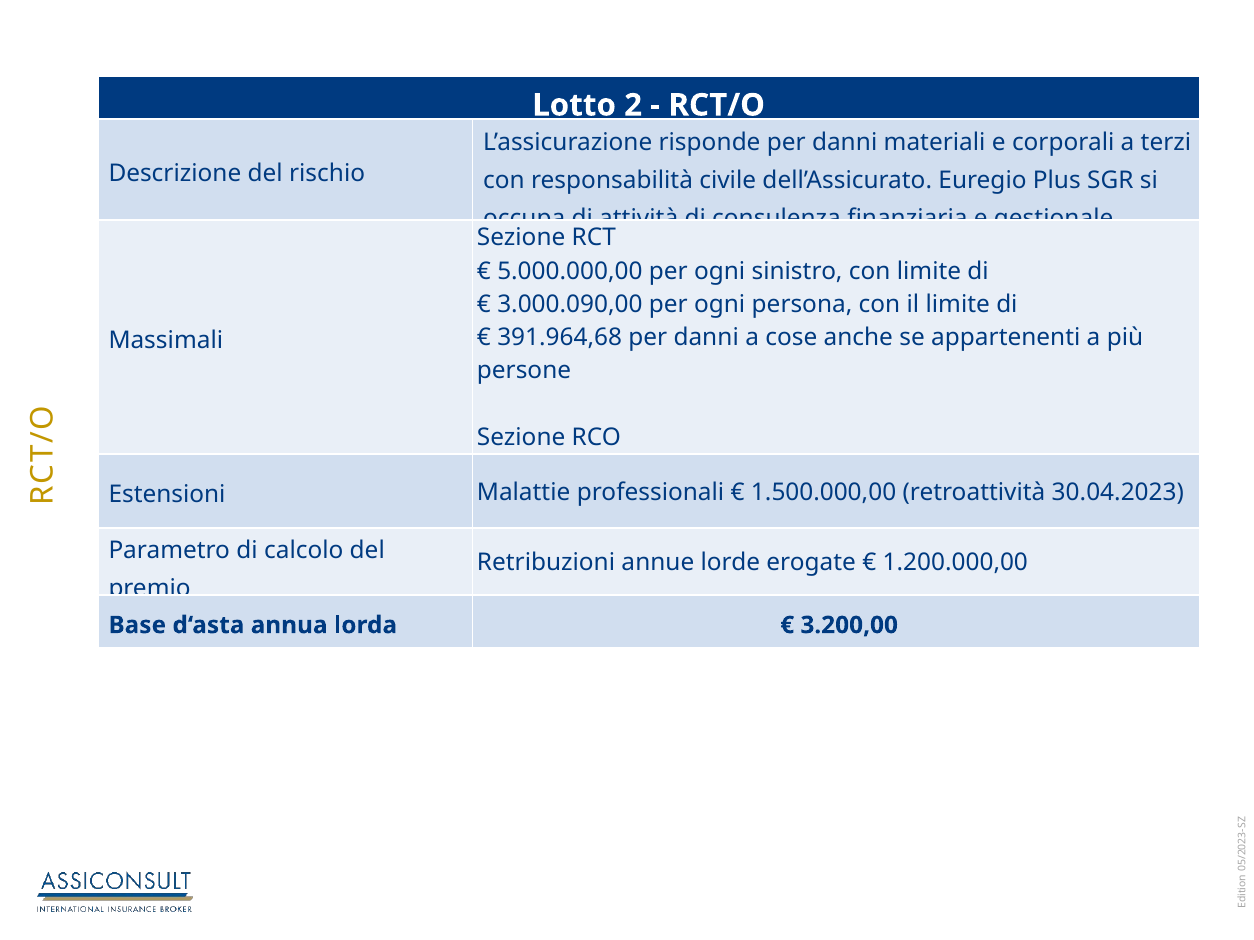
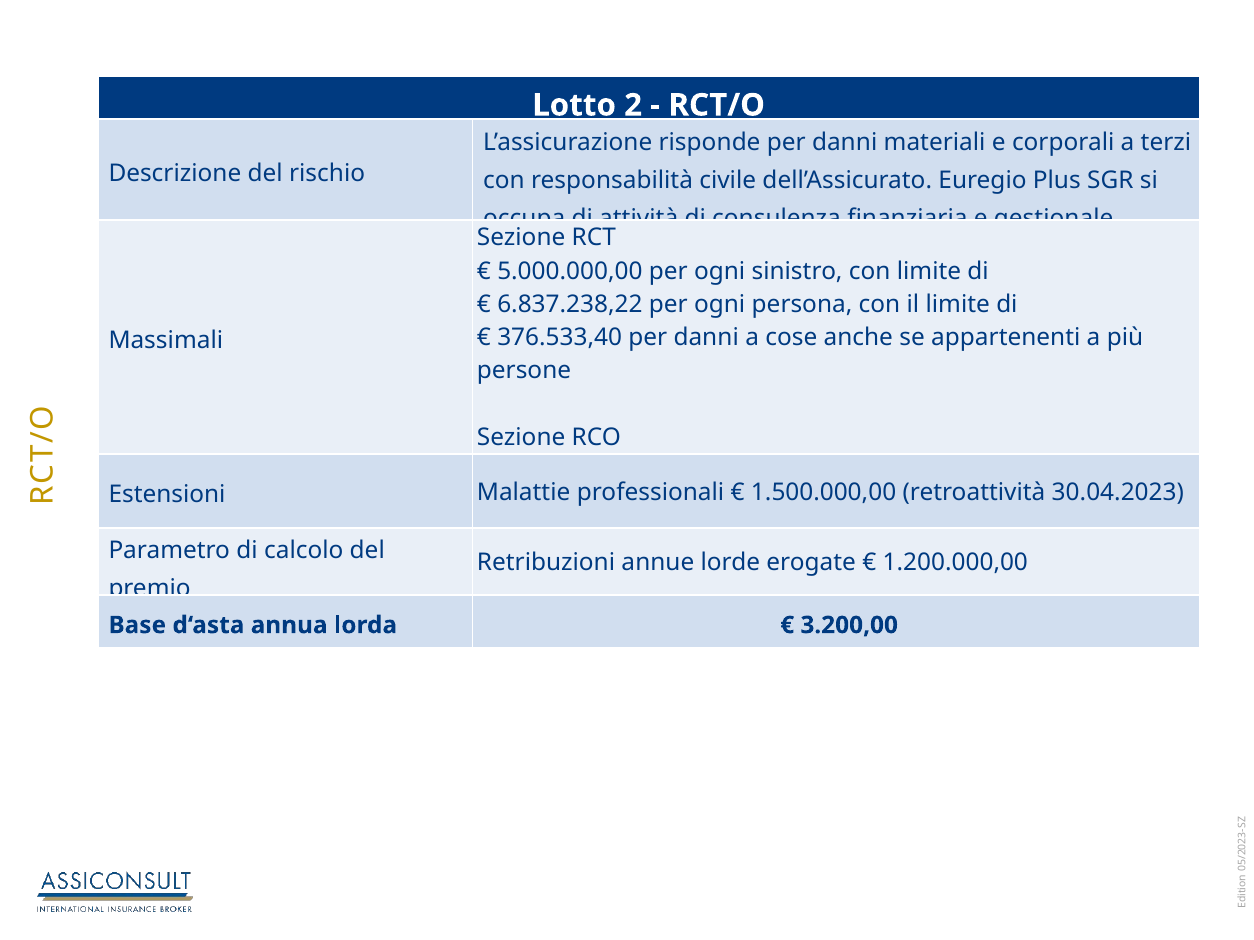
3.000.090,00: 3.000.090,00 -> 6.837.238,22
391.964,68: 391.964,68 -> 376.533,40
